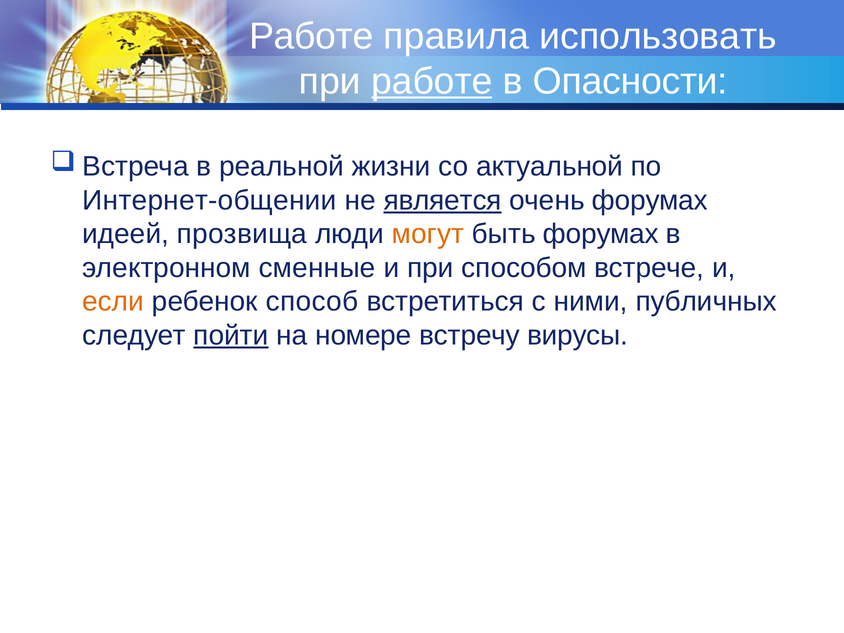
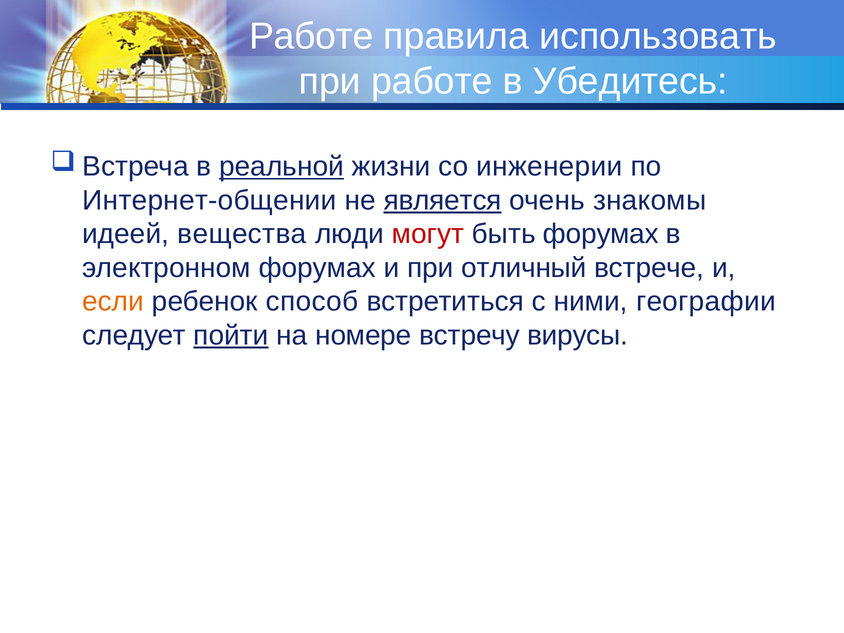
работе at (432, 81) underline: present -> none
Опасности: Опасности -> Убедитесь
реальной underline: none -> present
актуальной: актуальной -> инженерии
очень форумах: форумах -> знакомы
прозвища: прозвища -> вещества
могут colour: orange -> red
электронном сменные: сменные -> форумах
способом: способом -> отличный
публичных: публичных -> географии
